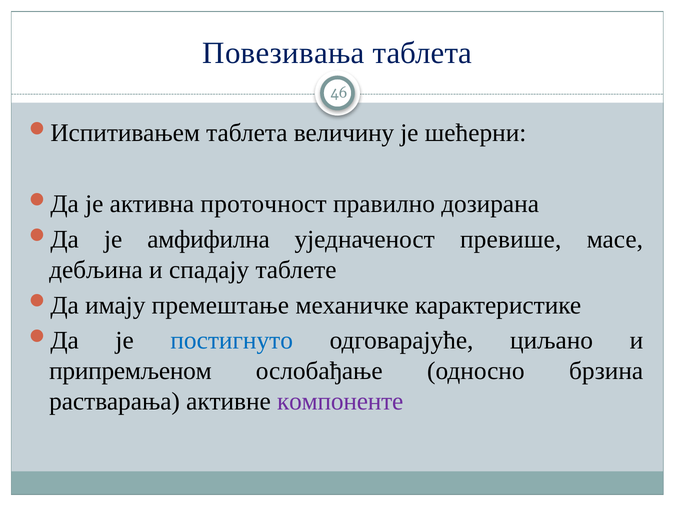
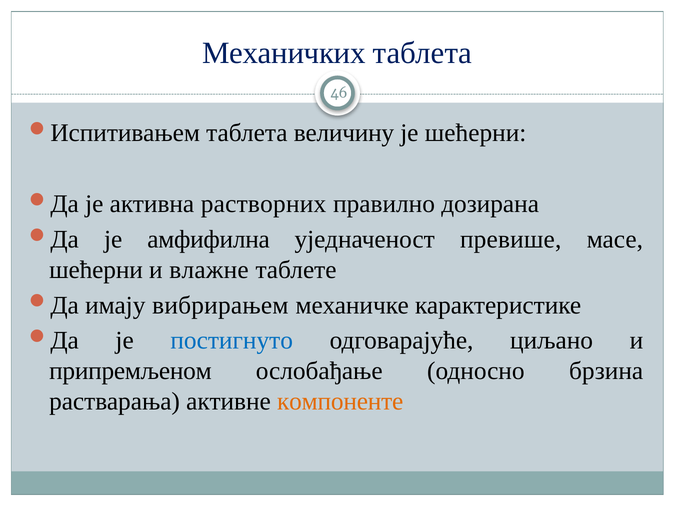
Повезивања: Повезивања -> Механичких
проточност: проточност -> растворних
дебљина at (96, 270): дебљина -> шећерни
спадају: спадају -> влажне
премештање: премештање -> вибрирањем
компоненте colour: purple -> orange
